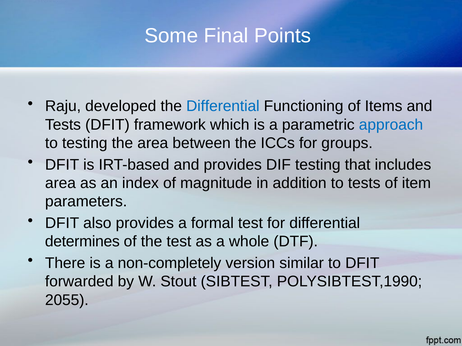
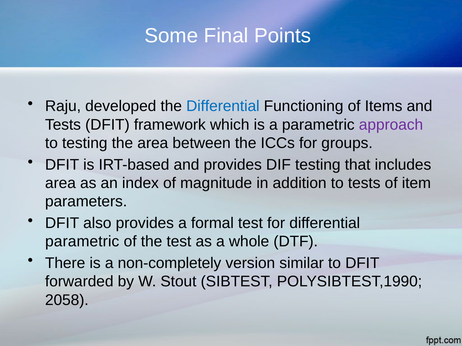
approach colour: blue -> purple
determines at (82, 242): determines -> parametric
2055: 2055 -> 2058
